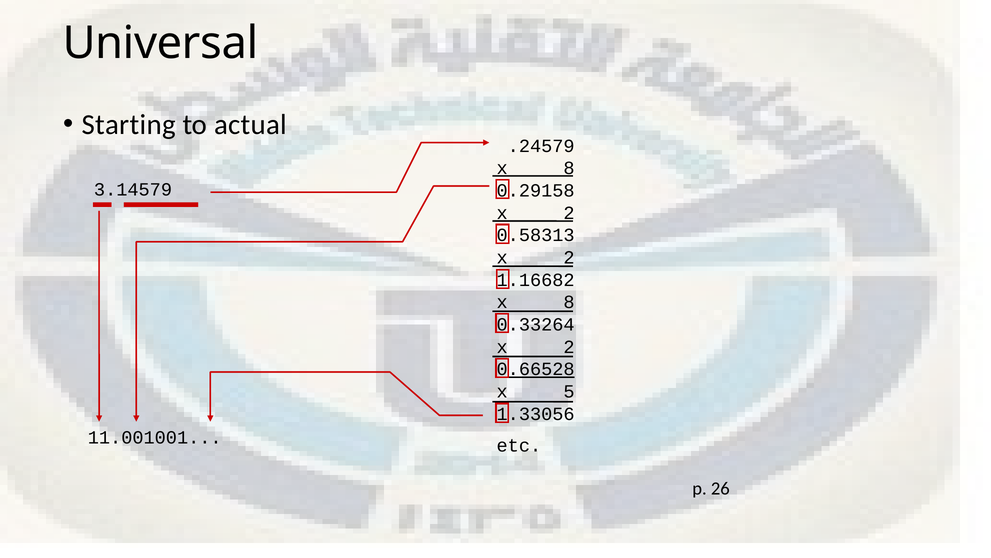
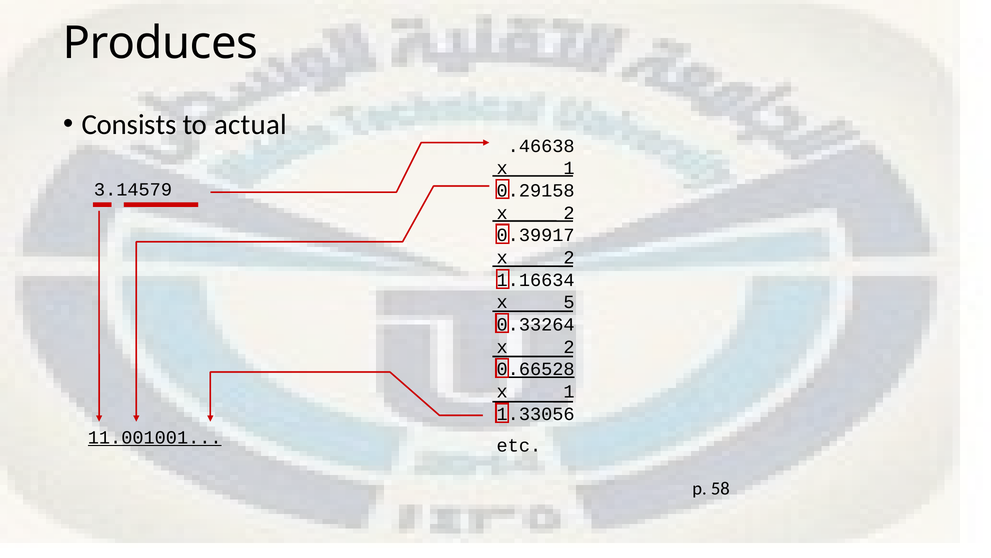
Universal: Universal -> Produces
Starting: Starting -> Consists
.24579: .24579 -> .46638
8 at (569, 168): 8 -> 1
0.58313: 0.58313 -> 0.39917
1.16682: 1.16682 -> 1.16634
8 at (569, 302): 8 -> 5
5 at (569, 391): 5 -> 1
11.001001 underline: none -> present
26: 26 -> 58
